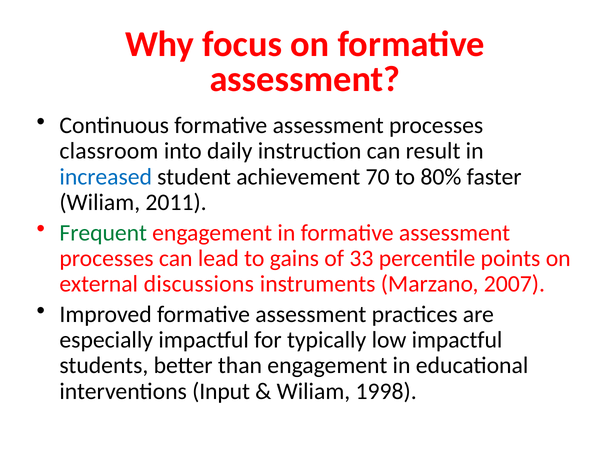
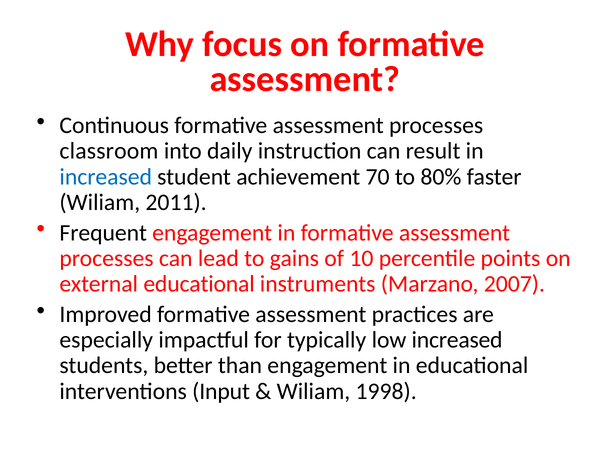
Frequent colour: green -> black
33: 33 -> 10
external discussions: discussions -> educational
low impactful: impactful -> increased
